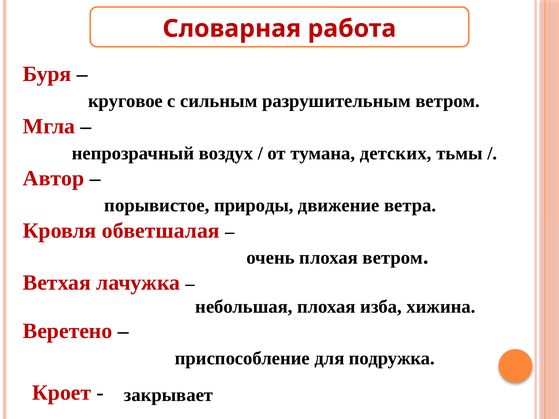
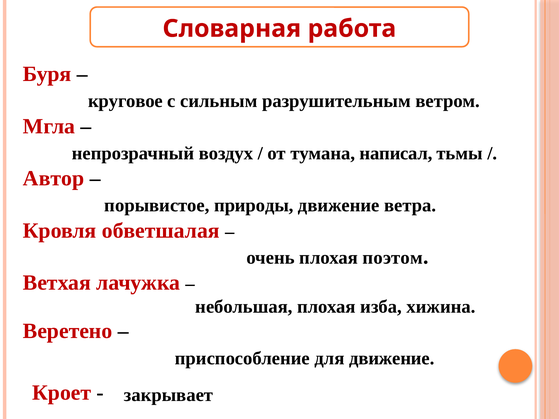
детских: детских -> написал
плохая ветром: ветром -> поэтом
для подружка: подружка -> движение
